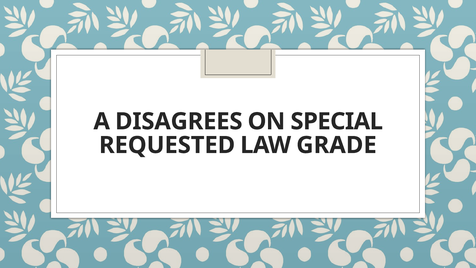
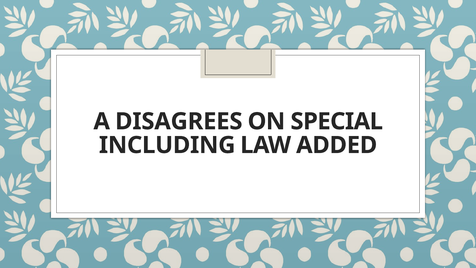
REQUESTED: REQUESTED -> INCLUDING
GRADE: GRADE -> ADDED
